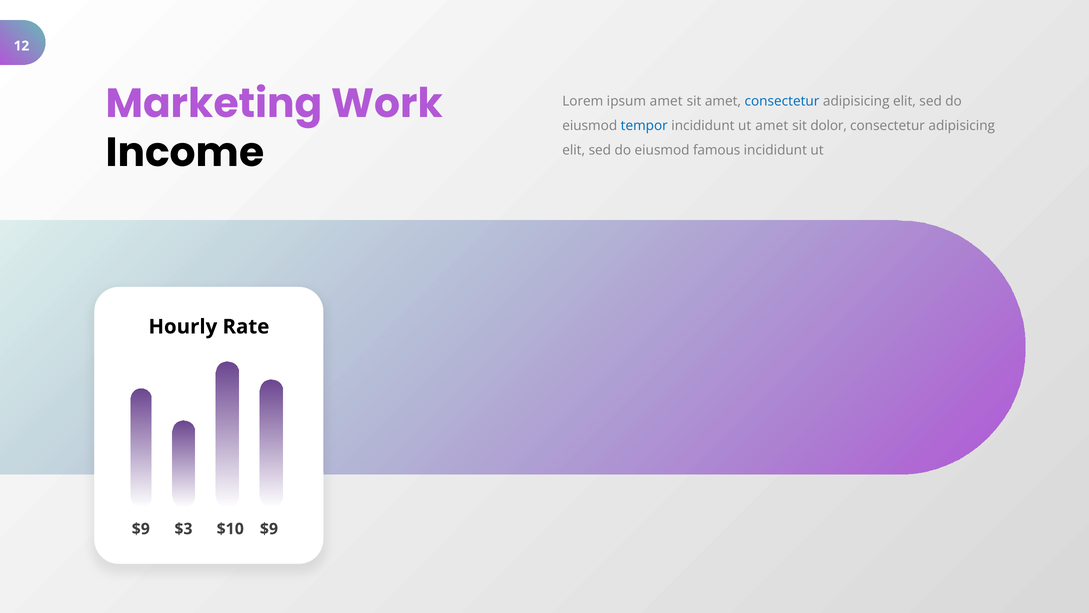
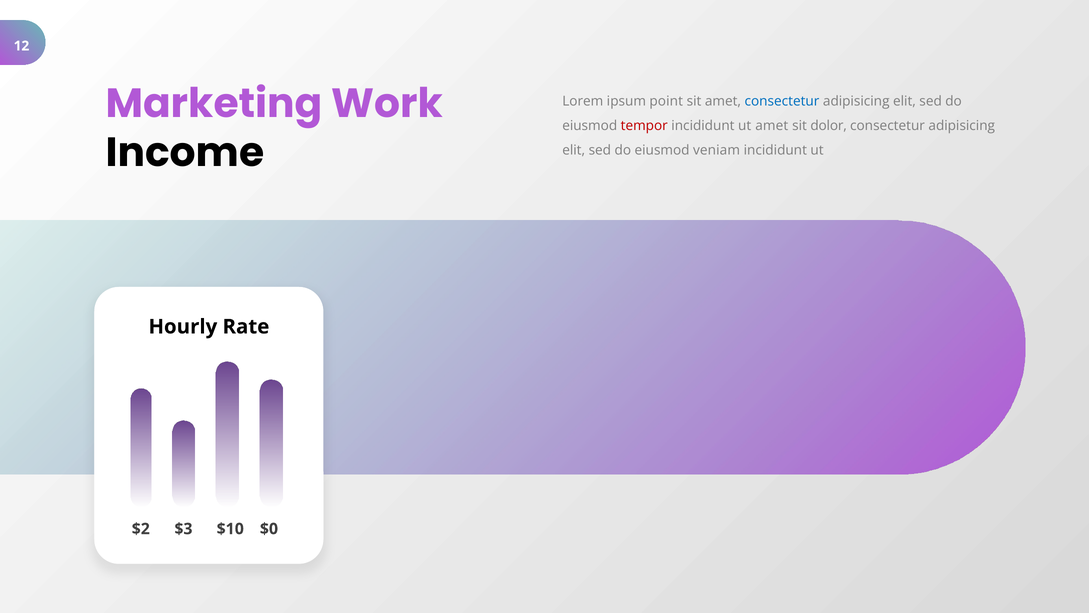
ipsum amet: amet -> point
tempor colour: blue -> red
famous: famous -> veniam
$9 at (141, 529): $9 -> $2
$10 $9: $9 -> $0
